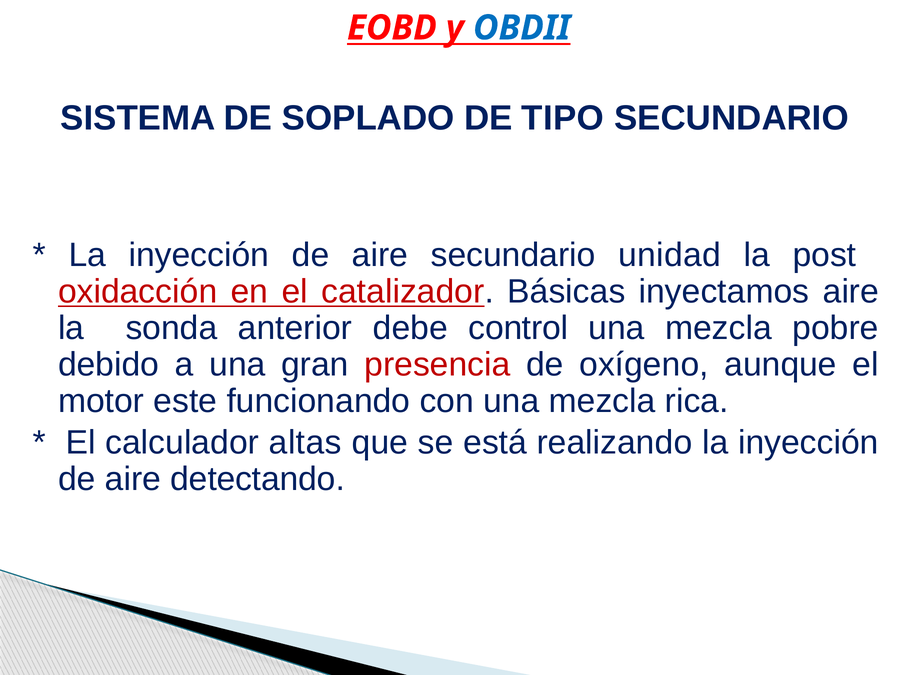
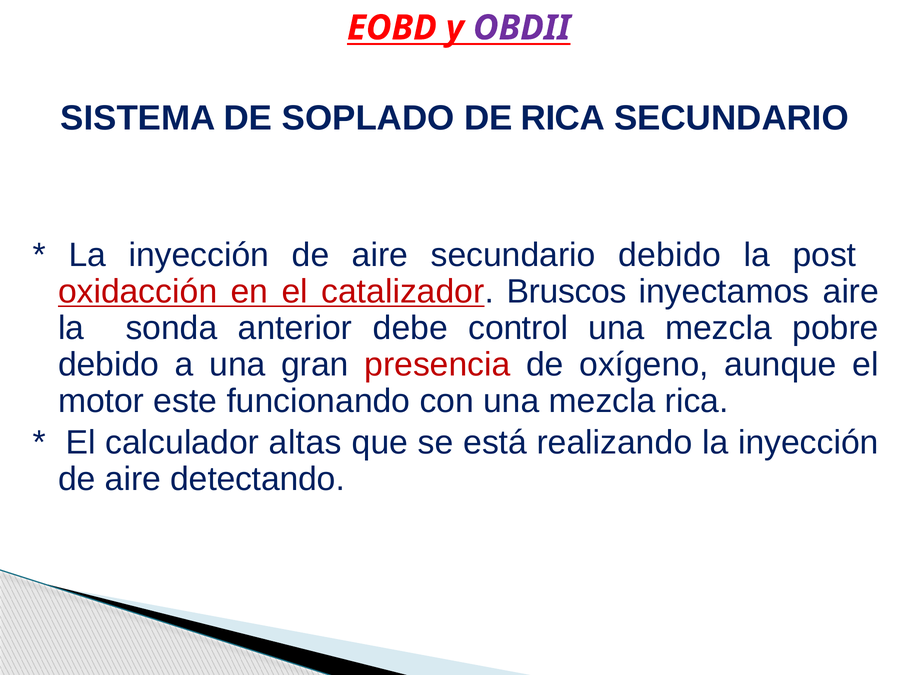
OBDII colour: blue -> purple
DE TIPO: TIPO -> RICA
secundario unidad: unidad -> debido
Básicas: Básicas -> Bruscos
